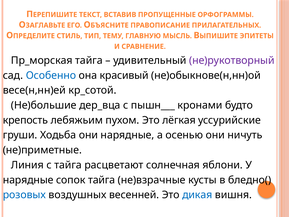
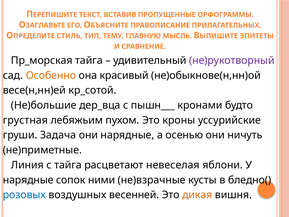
Особенно colour: blue -> orange
крепость: крепость -> грустная
лёгкая: лёгкая -> кроны
Ходьба: Ходьба -> Задача
солнечная: солнечная -> невеселая
сопок тайга: тайга -> ними
дикая colour: blue -> orange
